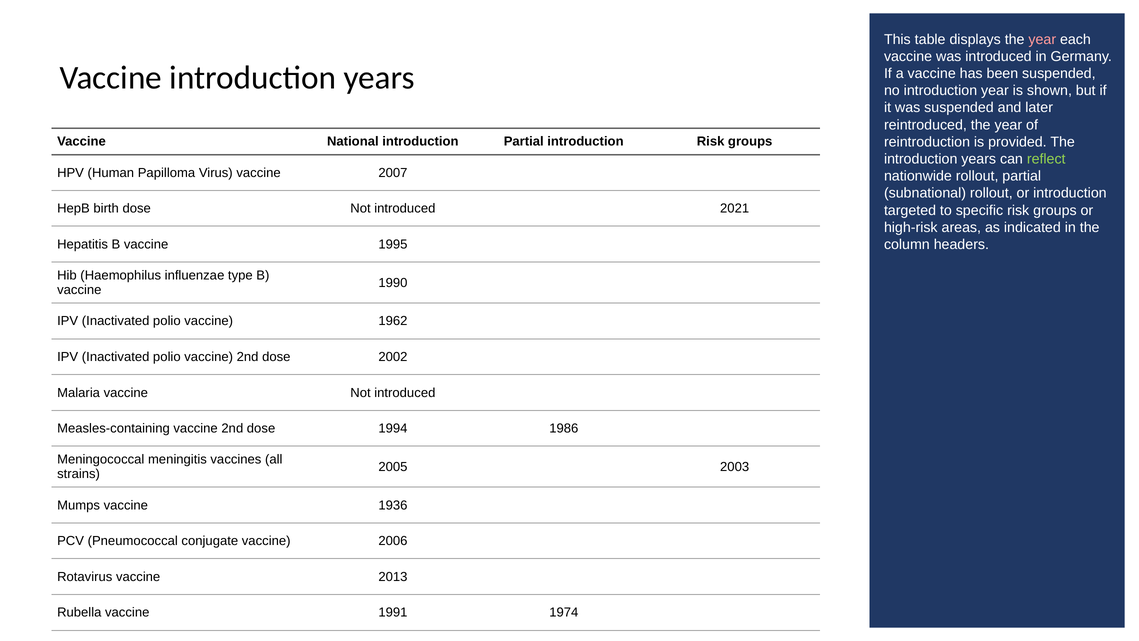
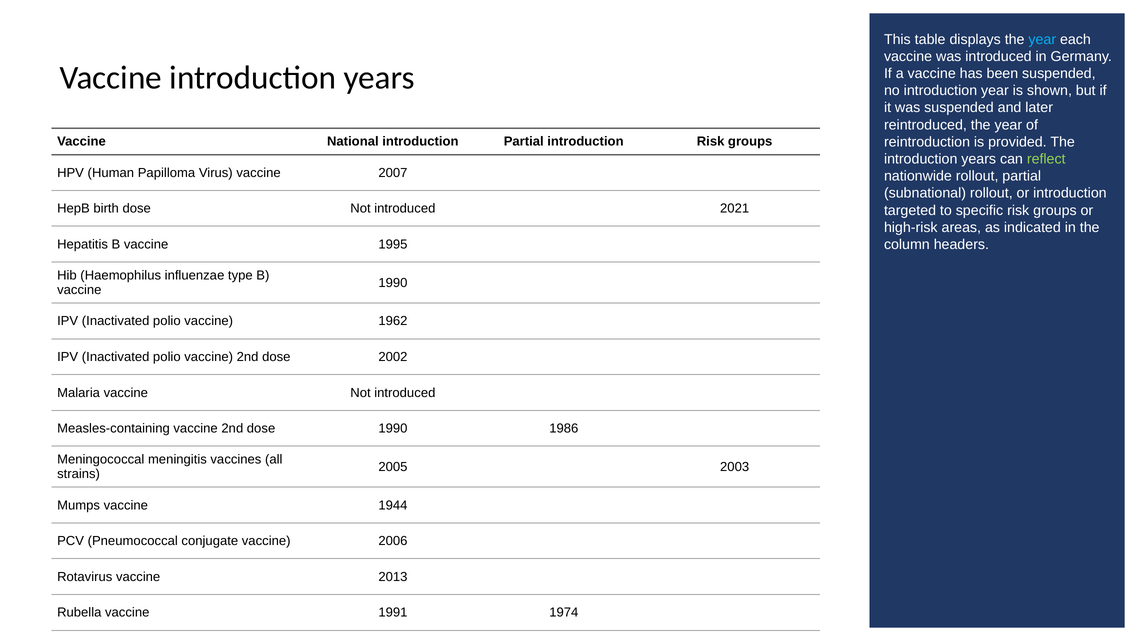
year at (1042, 39) colour: pink -> light blue
dose 1994: 1994 -> 1990
1936: 1936 -> 1944
